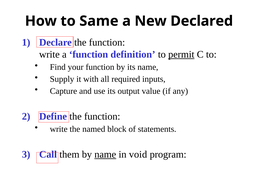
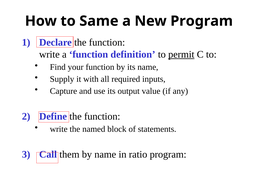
New Declared: Declared -> Program
name at (105, 155) underline: present -> none
void: void -> ratio
